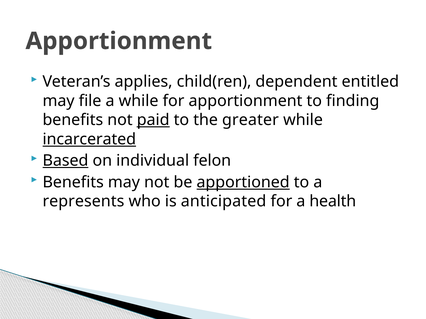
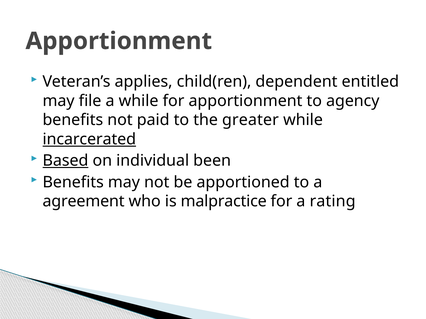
finding: finding -> agency
paid underline: present -> none
felon: felon -> been
apportioned underline: present -> none
represents: represents -> agreement
anticipated: anticipated -> malpractice
health: health -> rating
